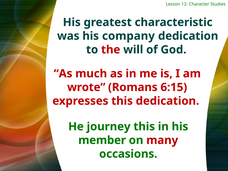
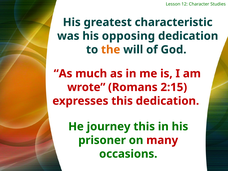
company: company -> opposing
the colour: red -> orange
6:15: 6:15 -> 2:15
member: member -> prisoner
